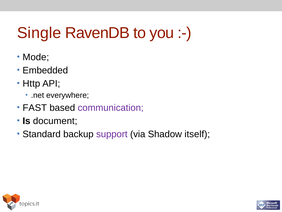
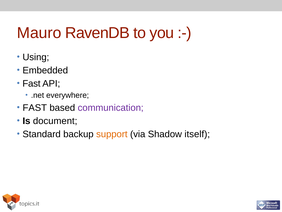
Single: Single -> Mauro
Mode: Mode -> Using
Http at (31, 83): Http -> Fast
support colour: purple -> orange
